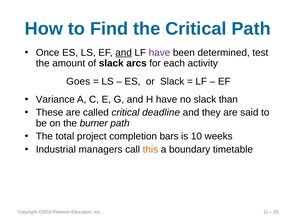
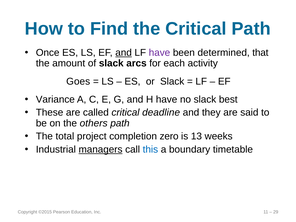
test: test -> that
than: than -> best
burner: burner -> others
bars: bars -> zero
10: 10 -> 13
managers underline: none -> present
this colour: orange -> blue
